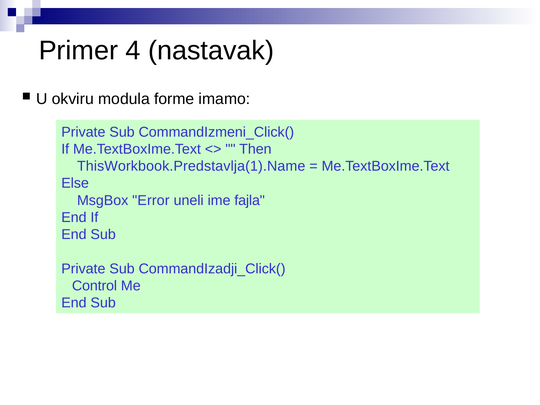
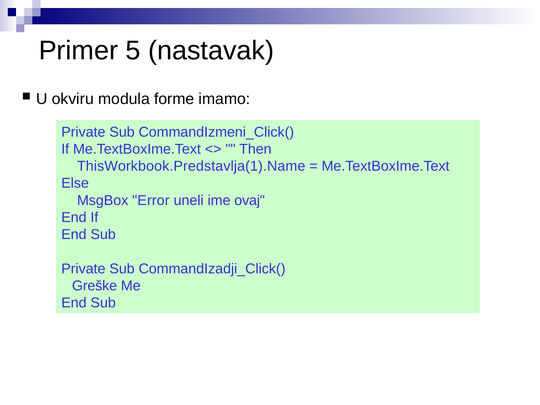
4: 4 -> 5
fajla: fajla -> ovaj
Control: Control -> Greške
